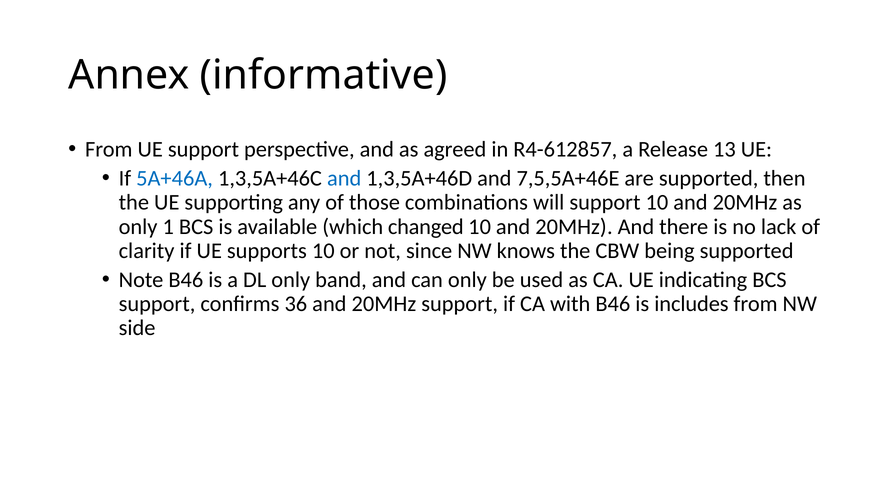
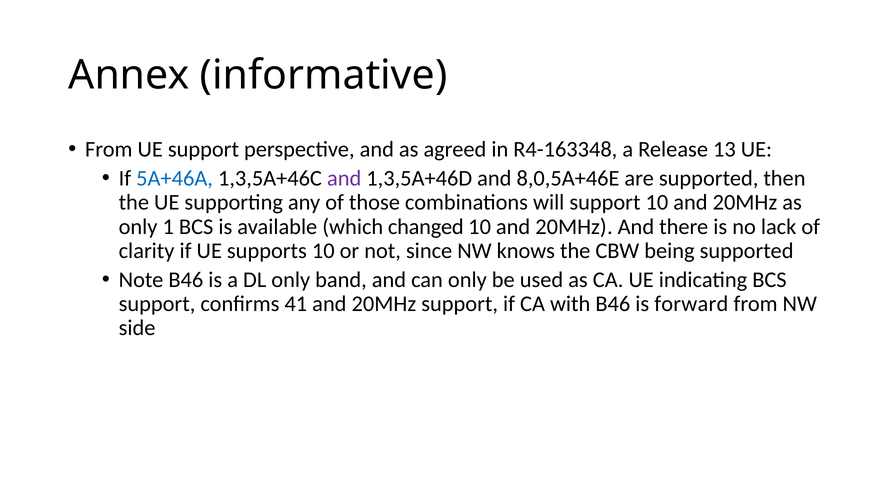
R4-612857: R4-612857 -> R4-163348
and at (344, 178) colour: blue -> purple
7,5,5A+46E: 7,5,5A+46E -> 8,0,5A+46E
36: 36 -> 41
includes: includes -> forward
